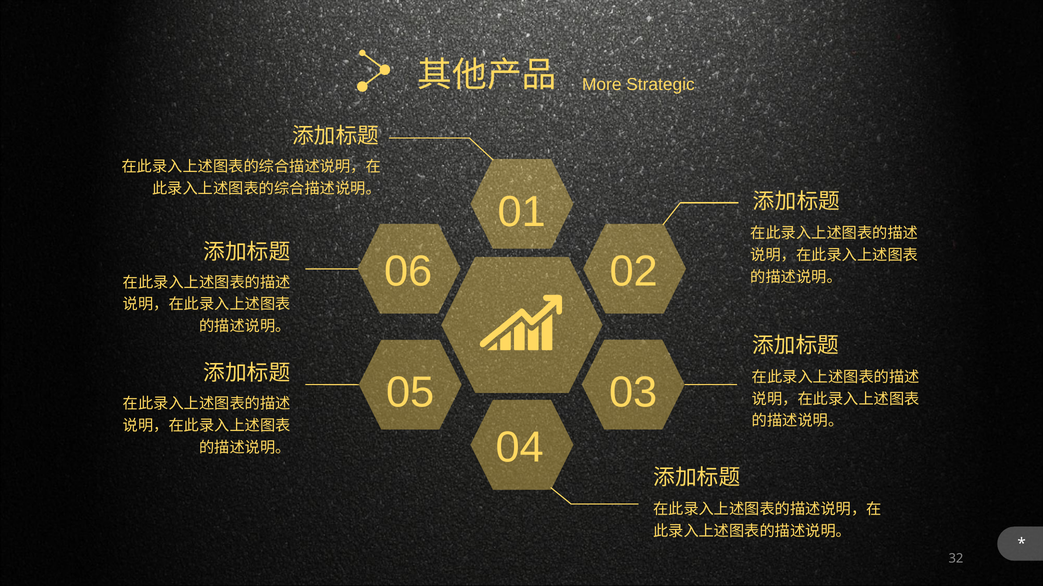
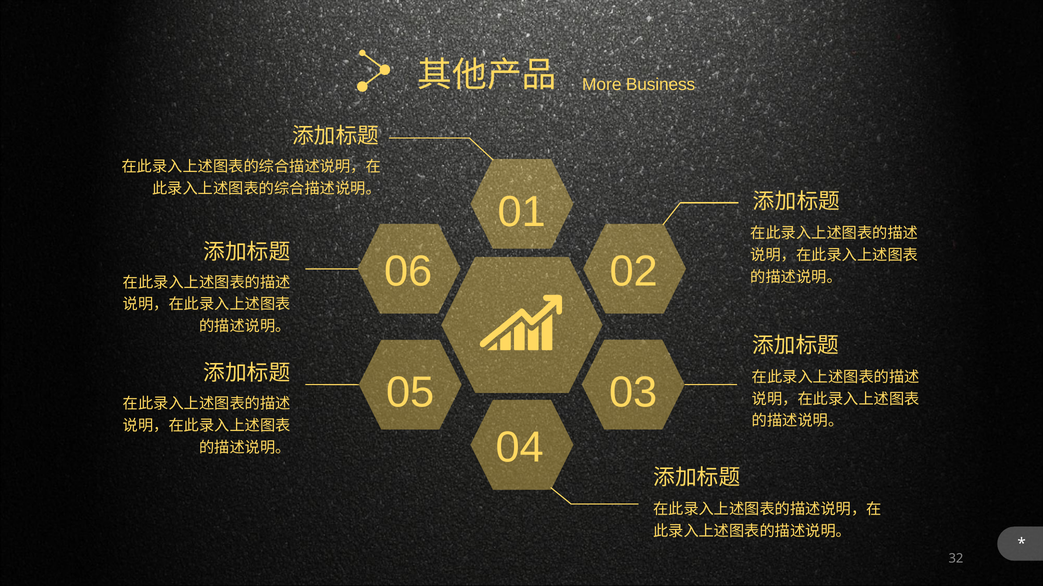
Strategic: Strategic -> Business
